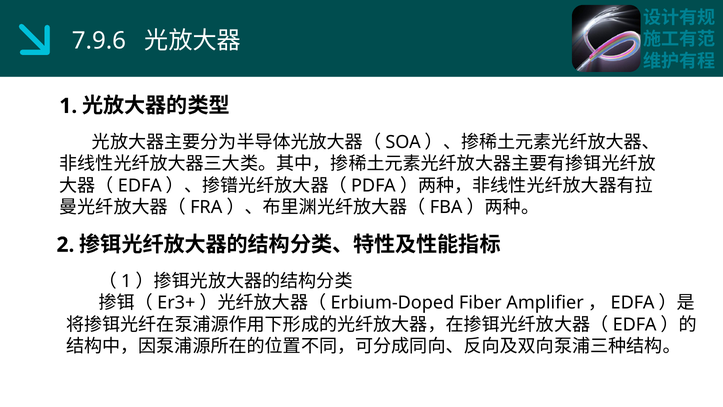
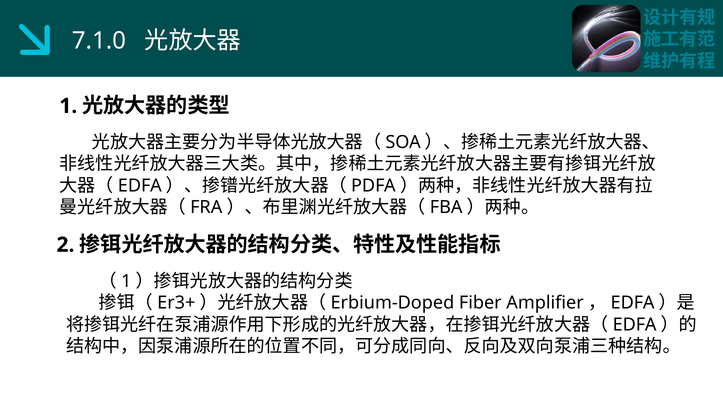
7.9.6: 7.9.6 -> 7.1.0
